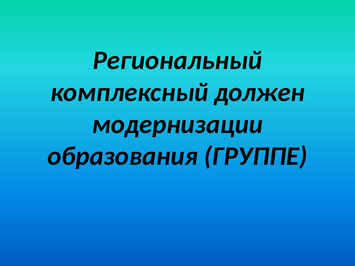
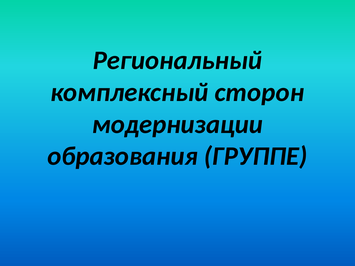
должен: должен -> сторон
